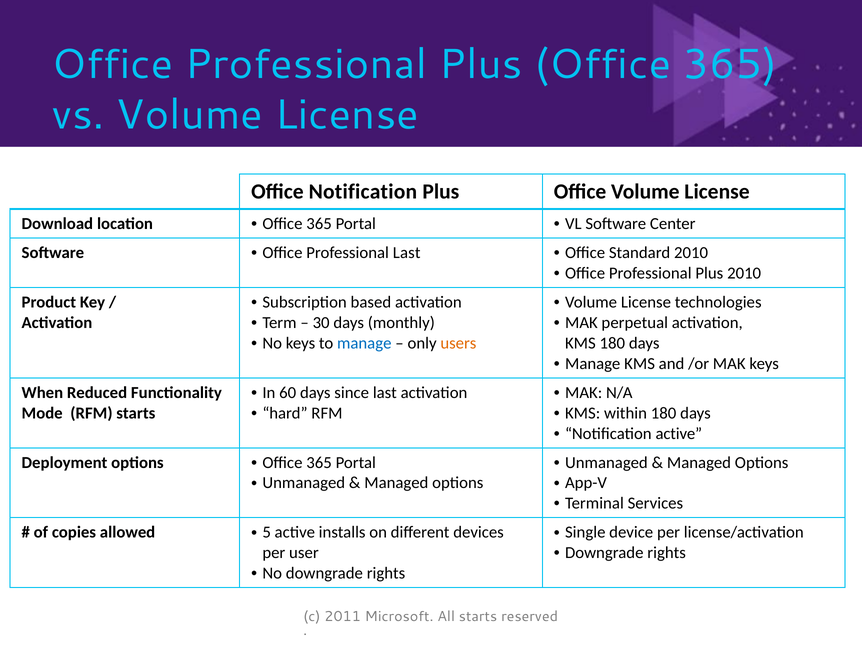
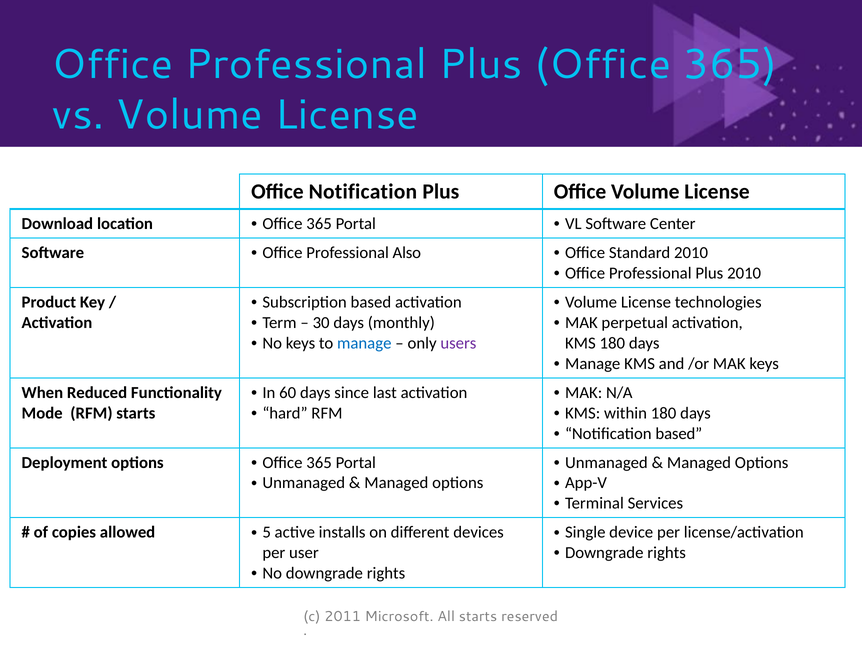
Professional Last: Last -> Also
users colour: orange -> purple
Notification active: active -> based
